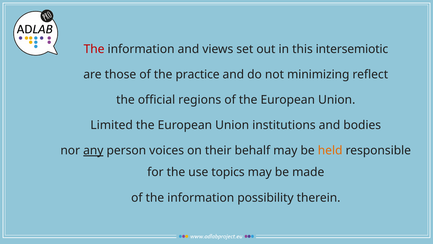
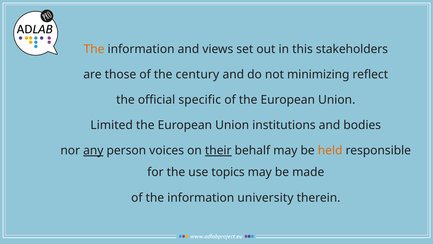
The at (94, 49) colour: red -> orange
intersemiotic: intersemiotic -> stakeholders
practice: practice -> century
regions: regions -> specific
their underline: none -> present
possibility: possibility -> university
